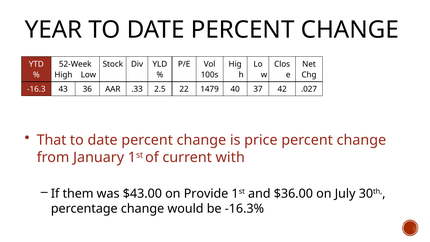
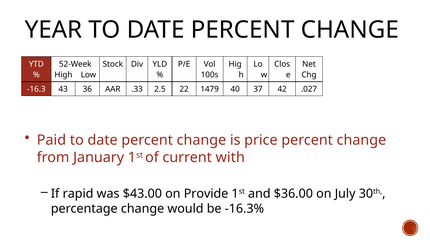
That: That -> Paid
them: them -> rapid
